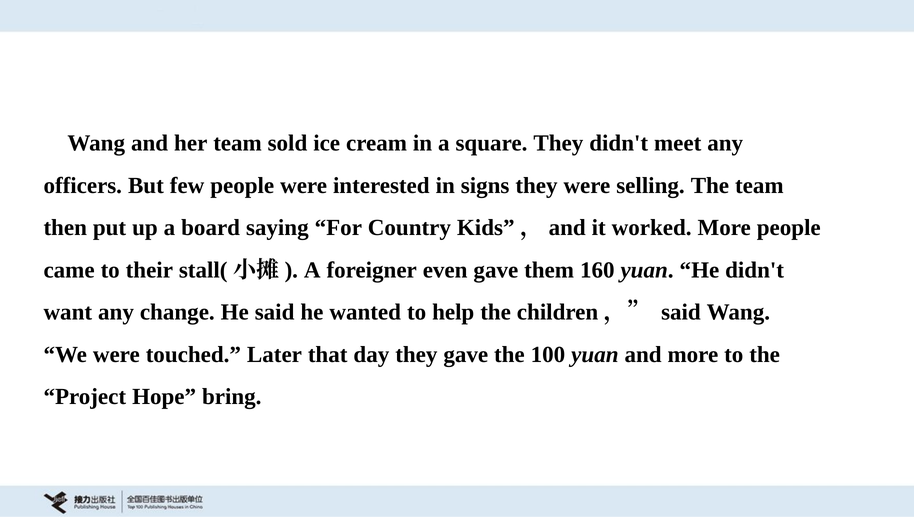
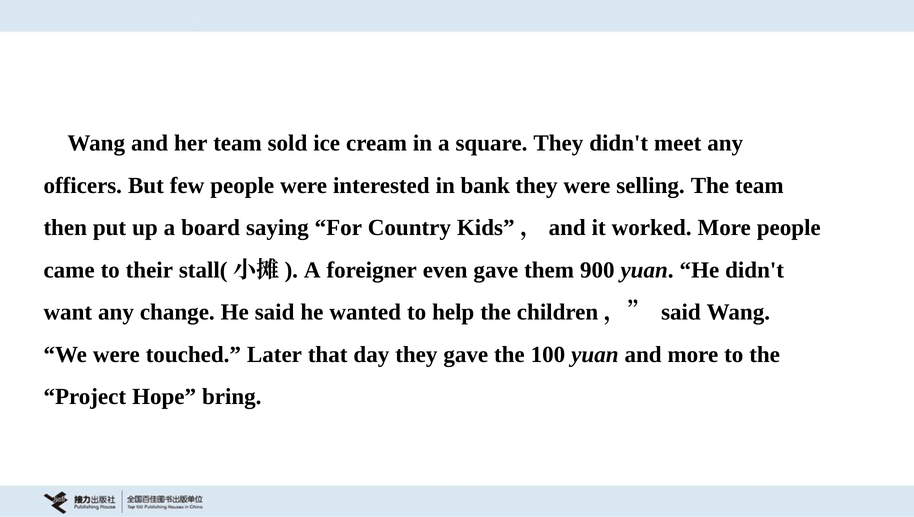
signs: signs -> bank
160: 160 -> 900
